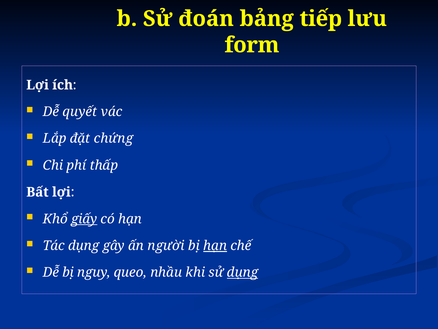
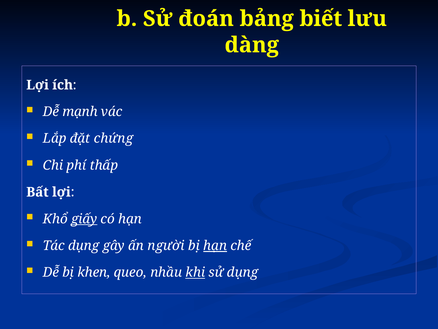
tiếp: tiếp -> biết
form: form -> dàng
quyết: quyết -> mạnh
nguy: nguy -> khen
khi underline: none -> present
dụng at (243, 272) underline: present -> none
